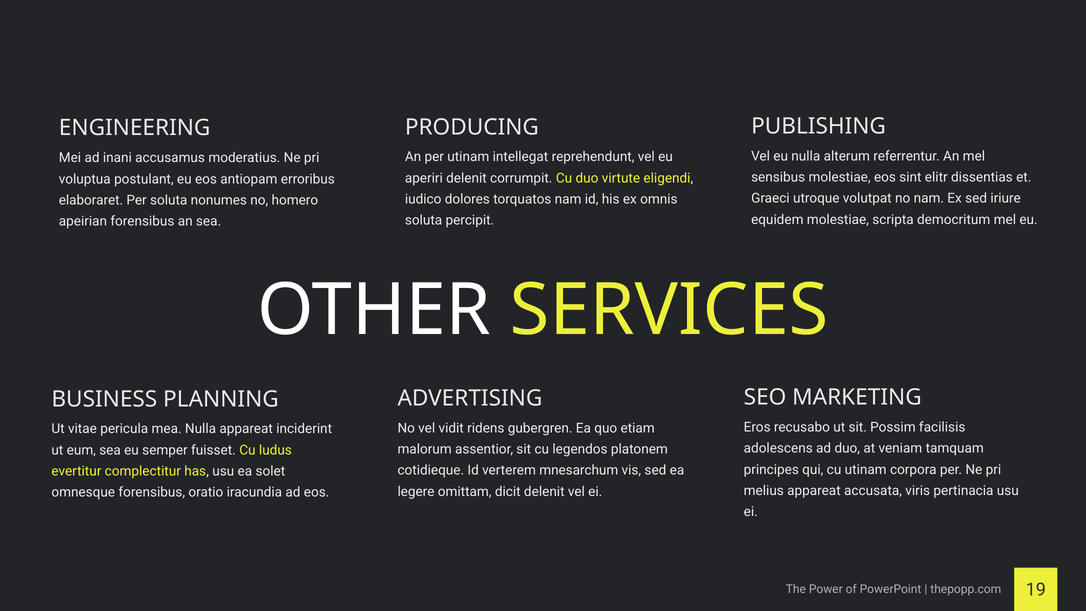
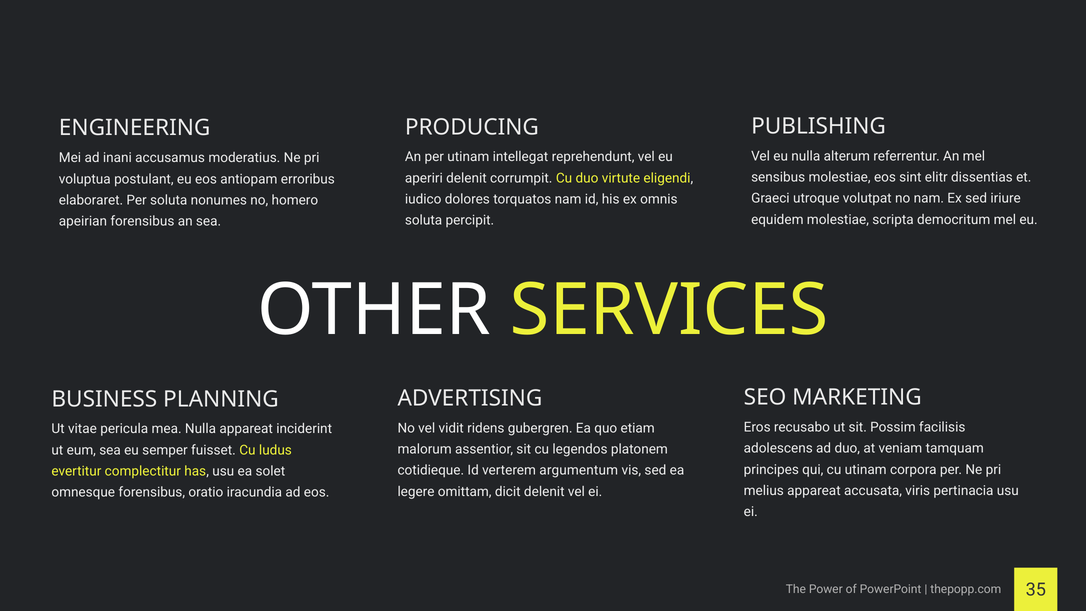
mnesarchum: mnesarchum -> argumentum
19: 19 -> 35
